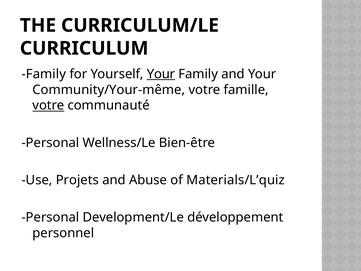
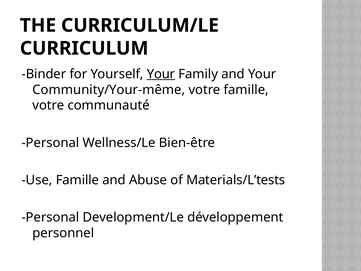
Family at (44, 74): Family -> Binder
votre at (48, 105) underline: present -> none
Use Projets: Projets -> Famille
Materials/L’quiz: Materials/L’quiz -> Materials/L’tests
